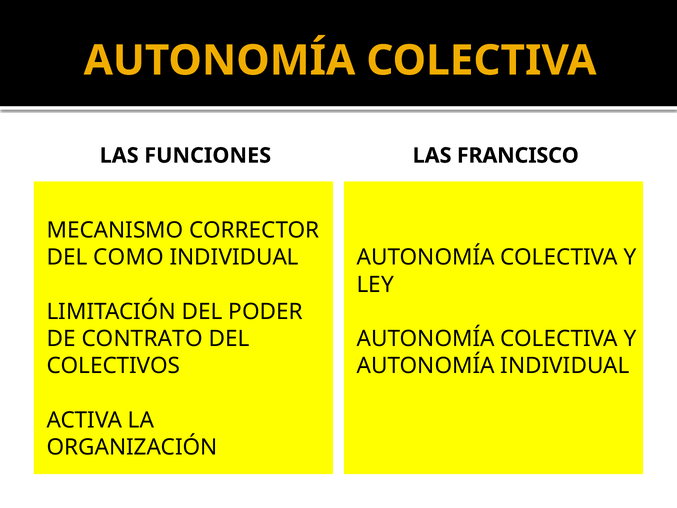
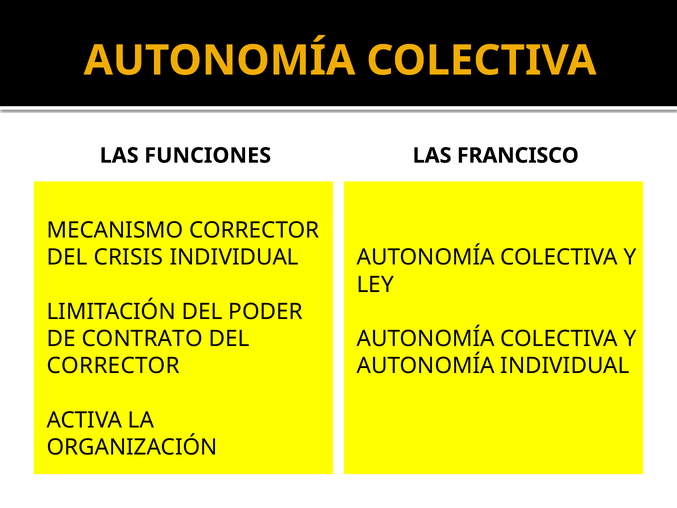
COMO: COMO -> CRISIS
COLECTIVOS at (114, 366): COLECTIVOS -> CORRECTOR
